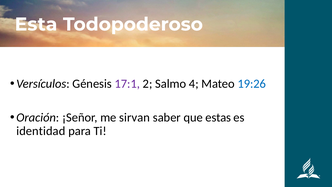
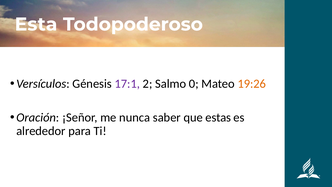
4: 4 -> 0
19:26 colour: blue -> orange
sirvan: sirvan -> nunca
identidad: identidad -> alrededor
